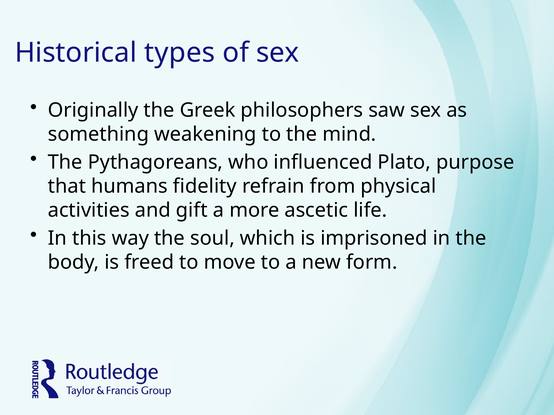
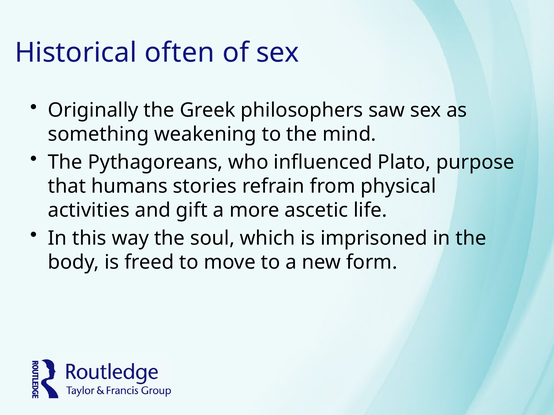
types: types -> often
fidelity: fidelity -> stories
